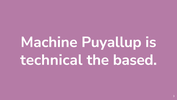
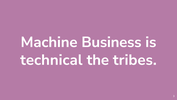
Puyallup: Puyallup -> Business
based: based -> tribes
